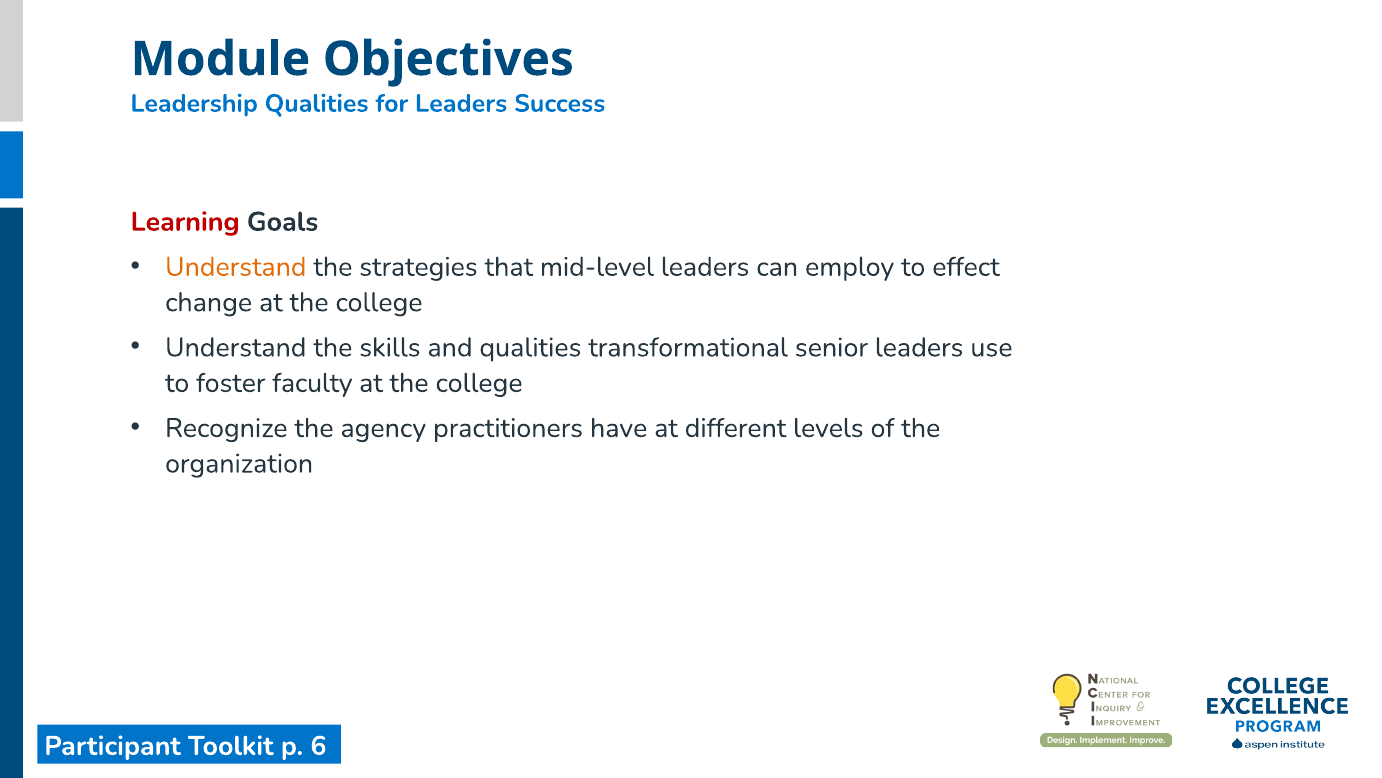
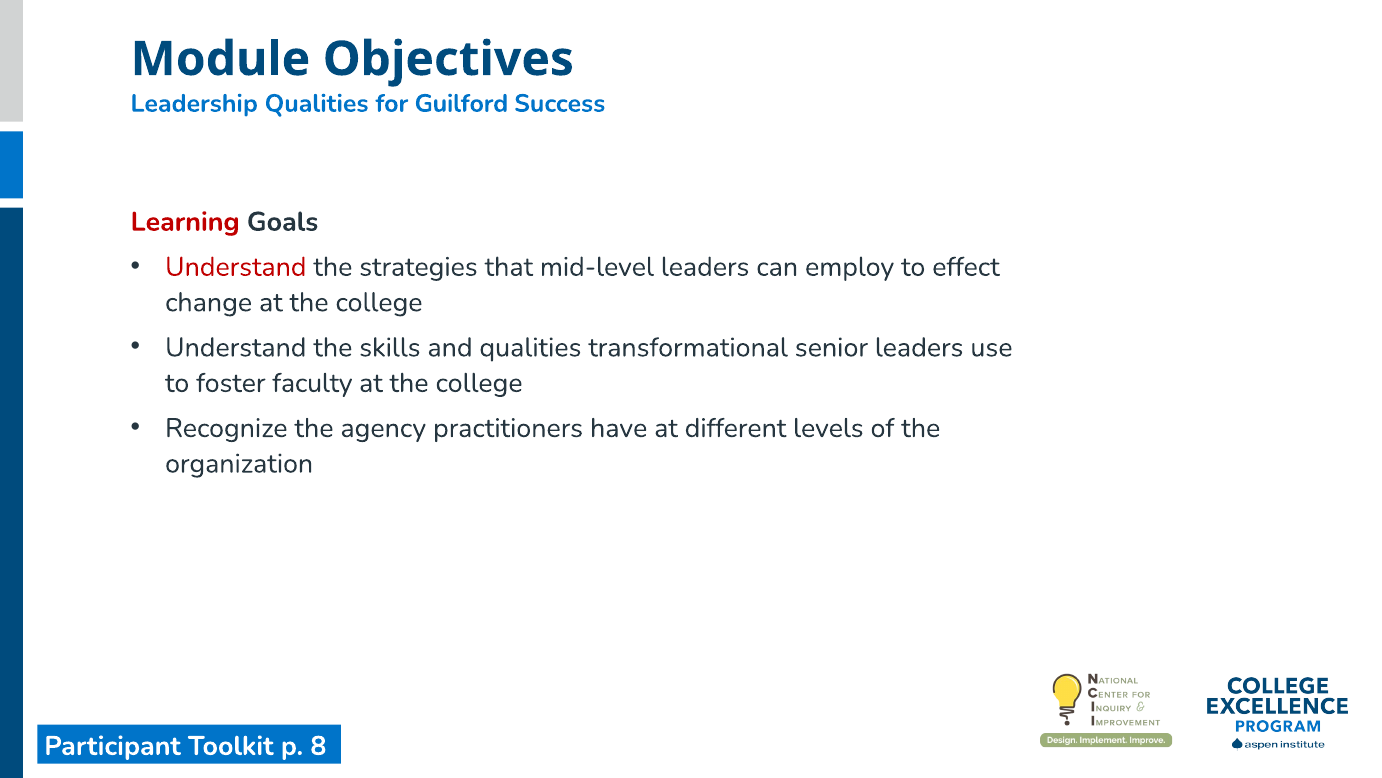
for Leaders: Leaders -> Guilford
Understand at (236, 267) colour: orange -> red
6: 6 -> 8
